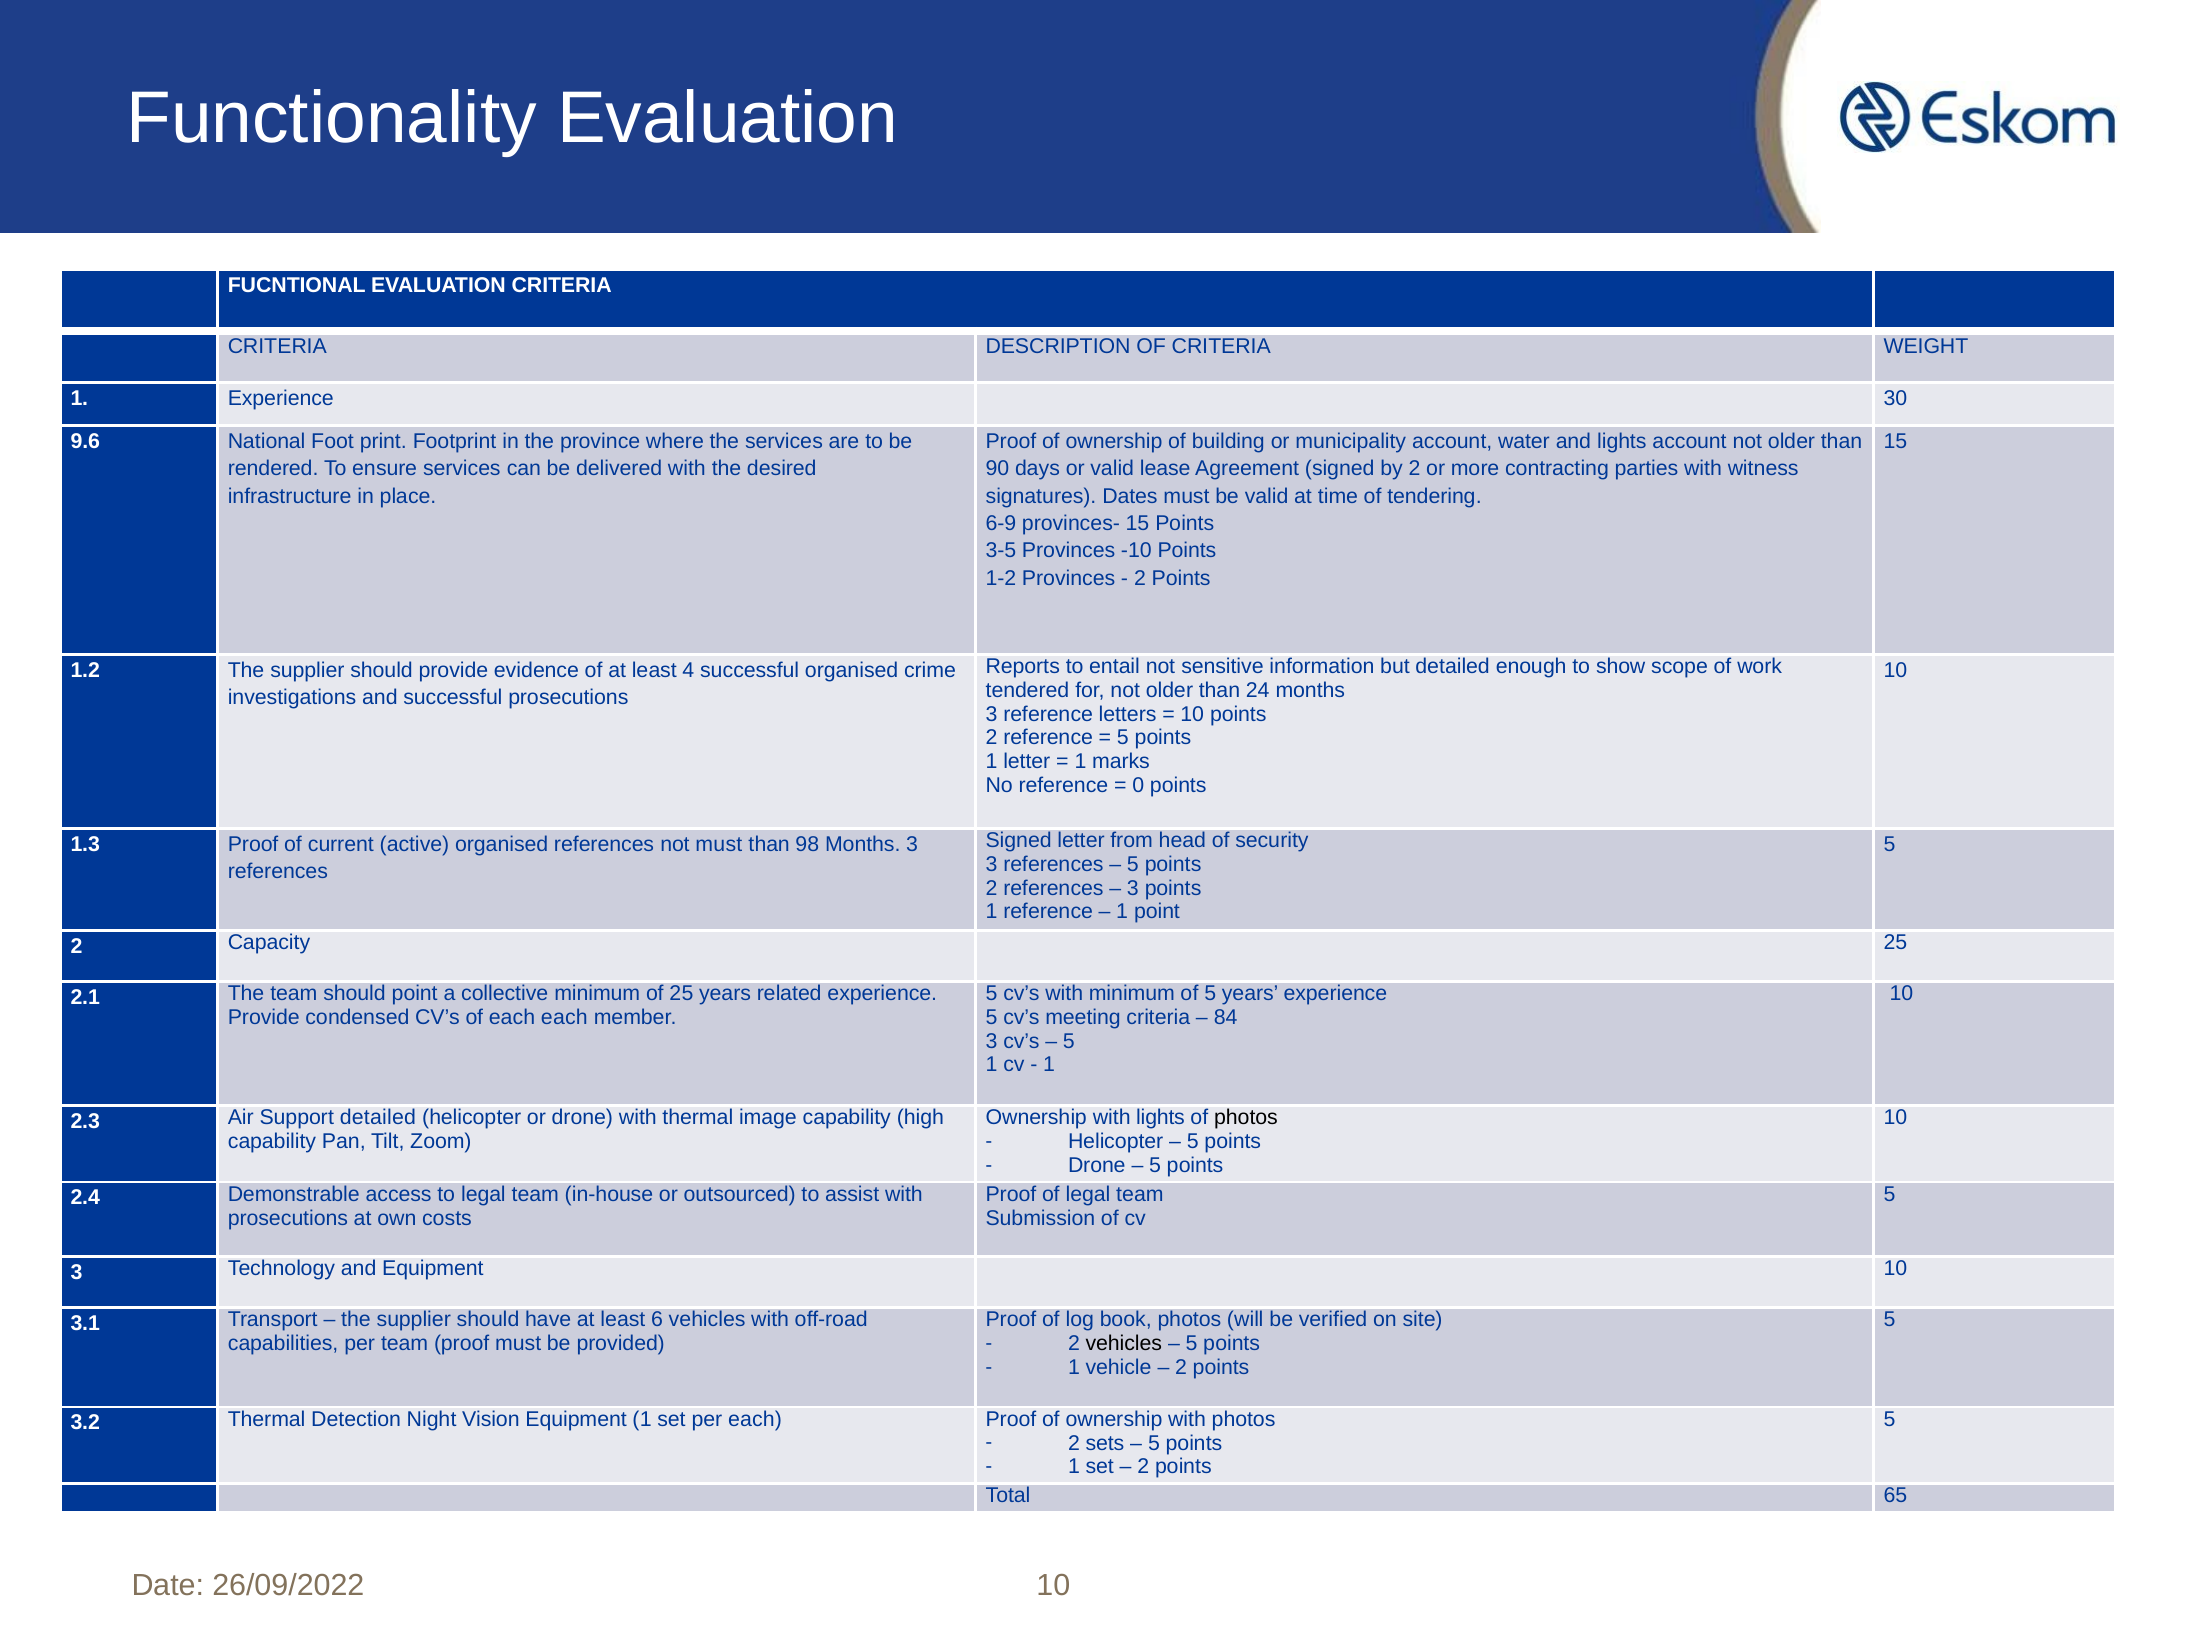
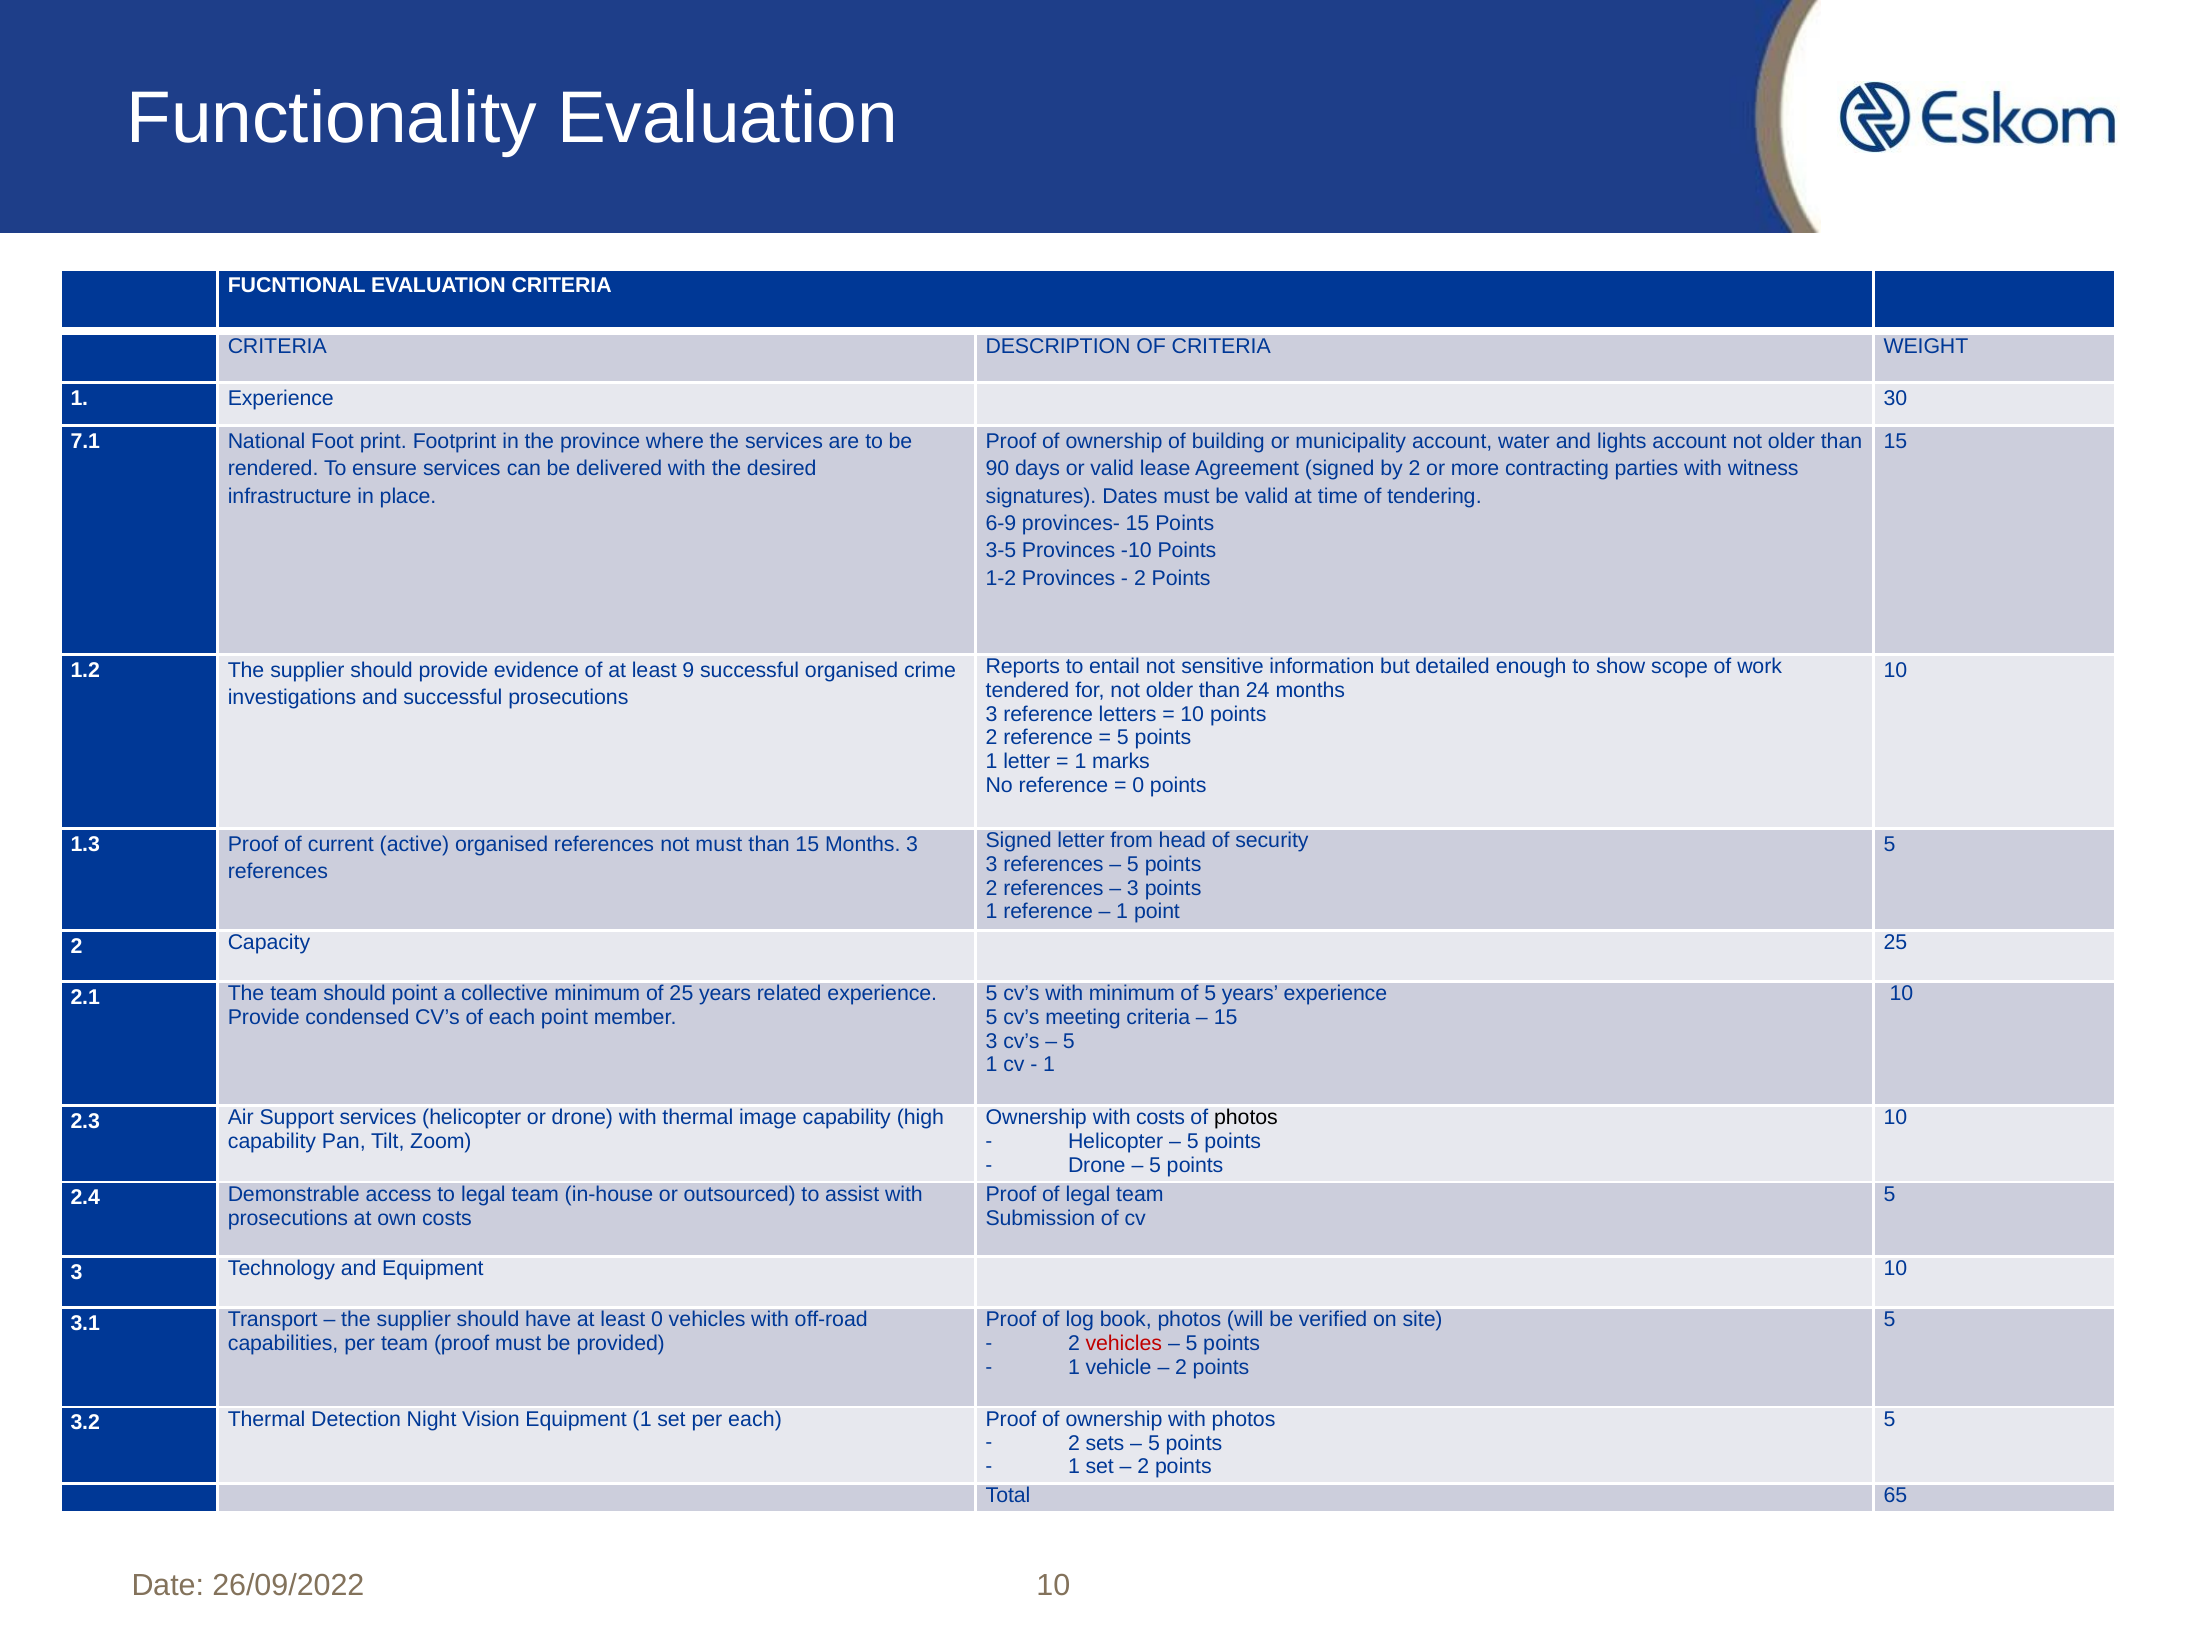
9.6: 9.6 -> 7.1
4: 4 -> 9
than 98: 98 -> 15
each each: each -> point
84 at (1226, 1017): 84 -> 15
with lights: lights -> costs
Support detailed: detailed -> services
least 6: 6 -> 0
vehicles at (1124, 1343) colour: black -> red
